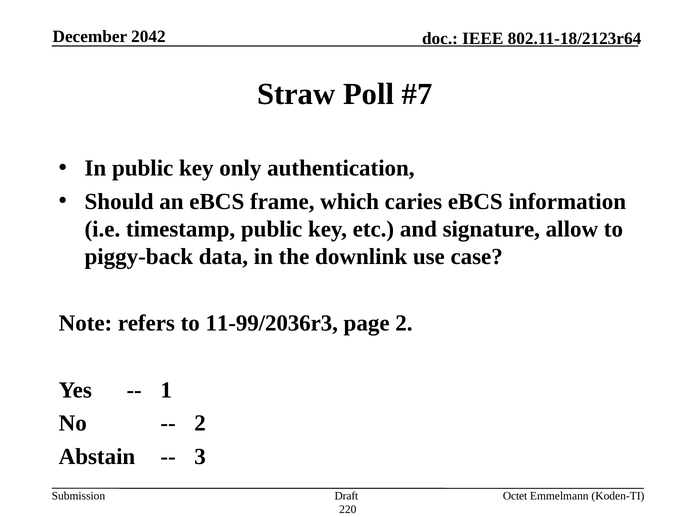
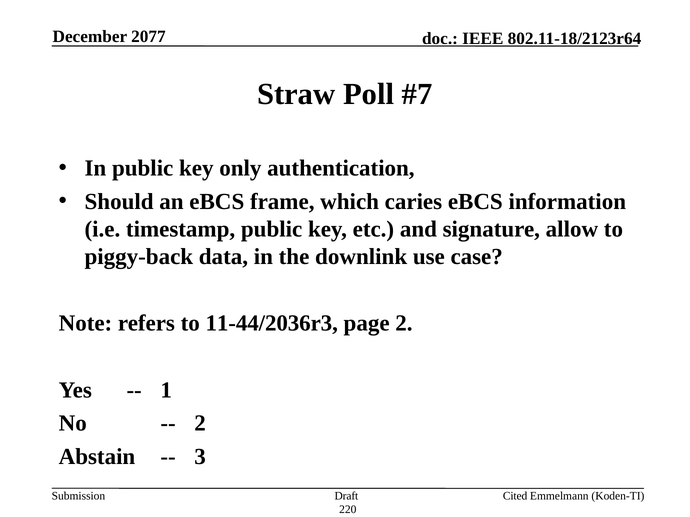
2042: 2042 -> 2077
11-99/2036r3: 11-99/2036r3 -> 11-44/2036r3
Octet: Octet -> Cited
